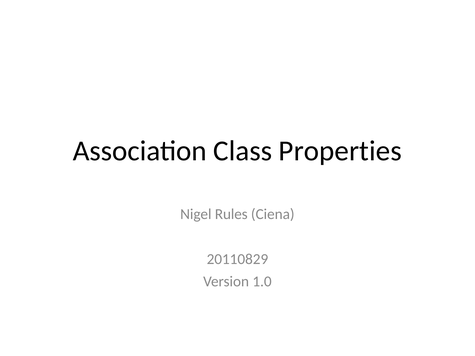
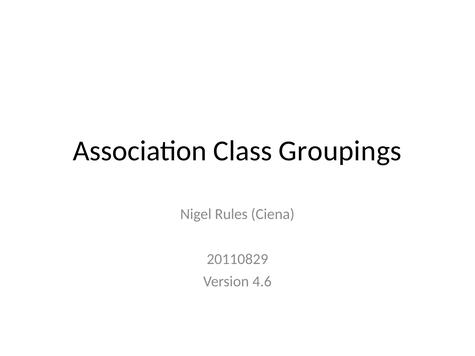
Properties: Properties -> Groupings
1.0: 1.0 -> 4.6
